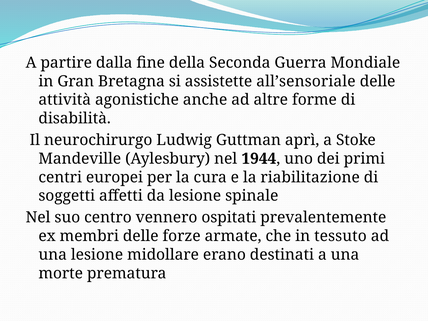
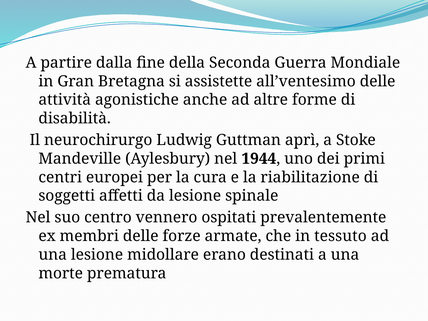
all’sensoriale: all’sensoriale -> all’ventesimo
